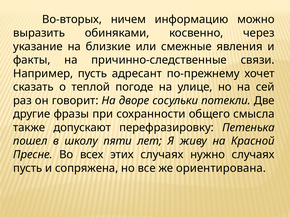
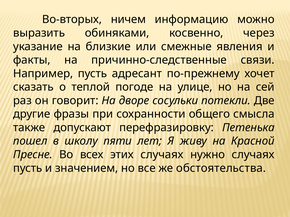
сопряжена: сопряжена -> значением
ориентирована: ориентирована -> обстоятельства
